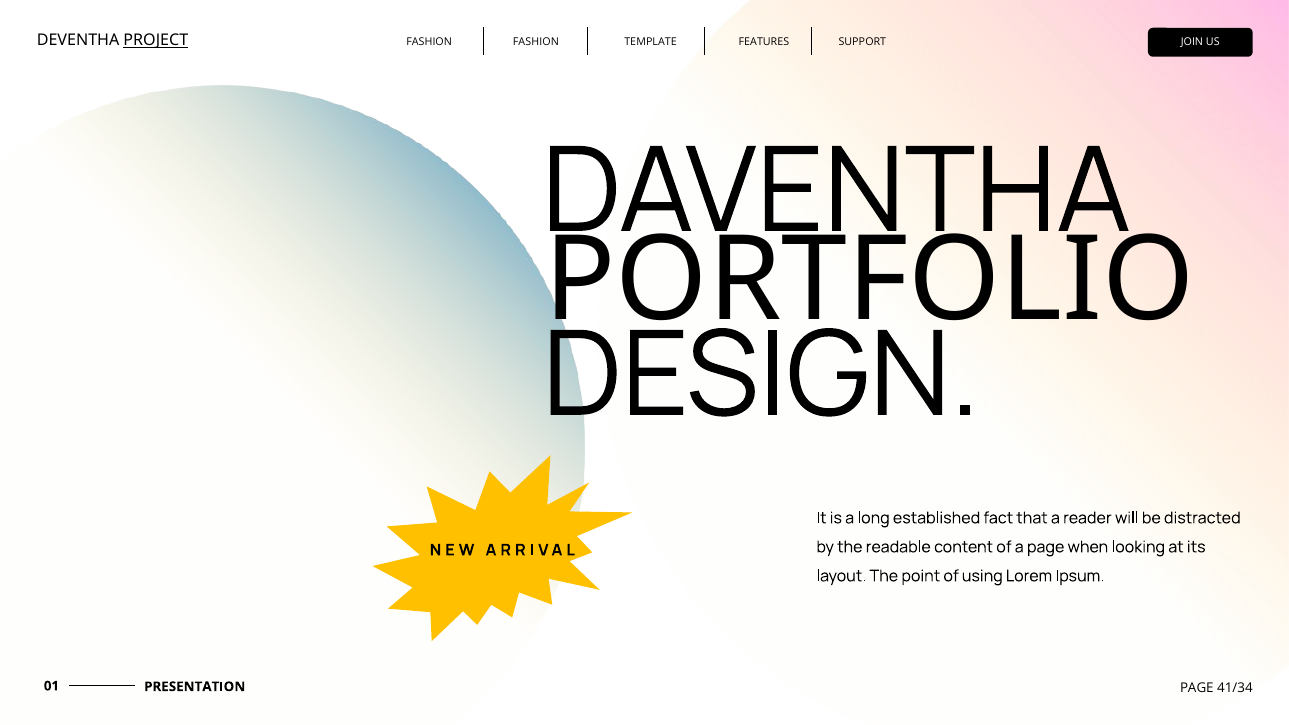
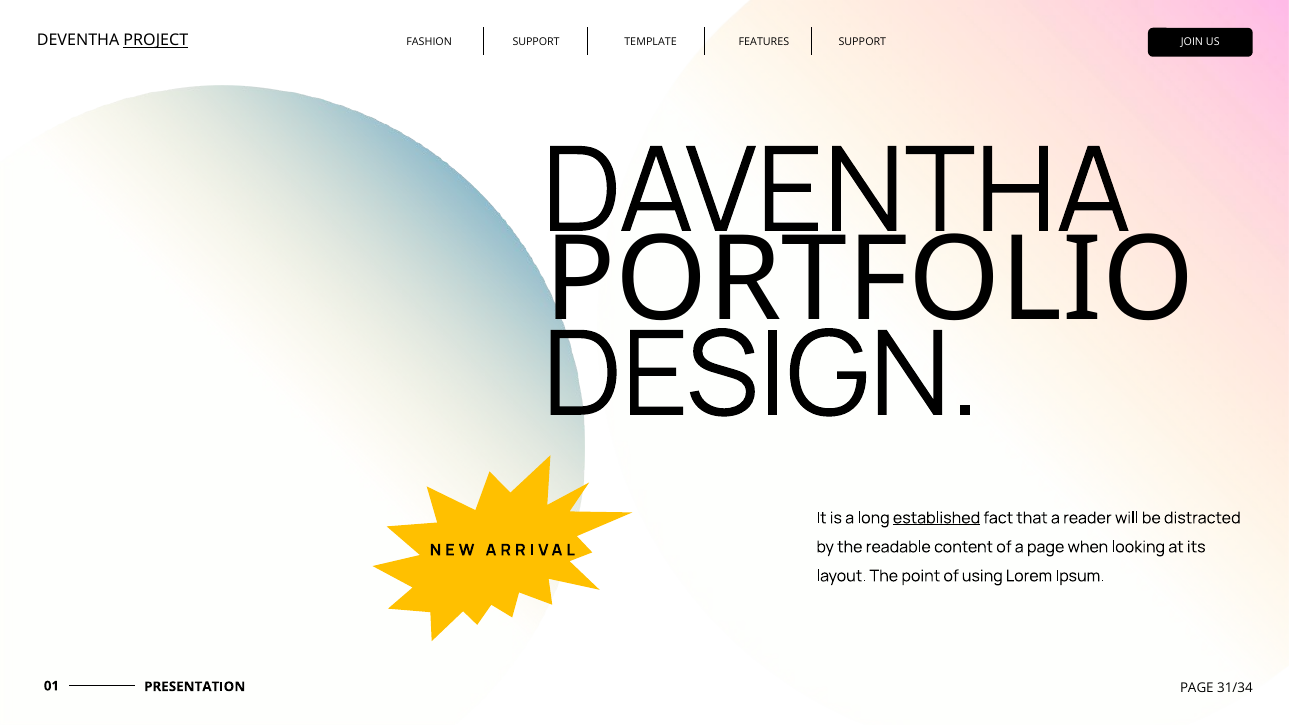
FASHION FASHION: FASHION -> SUPPORT
established underline: none -> present
41/34: 41/34 -> 31/34
